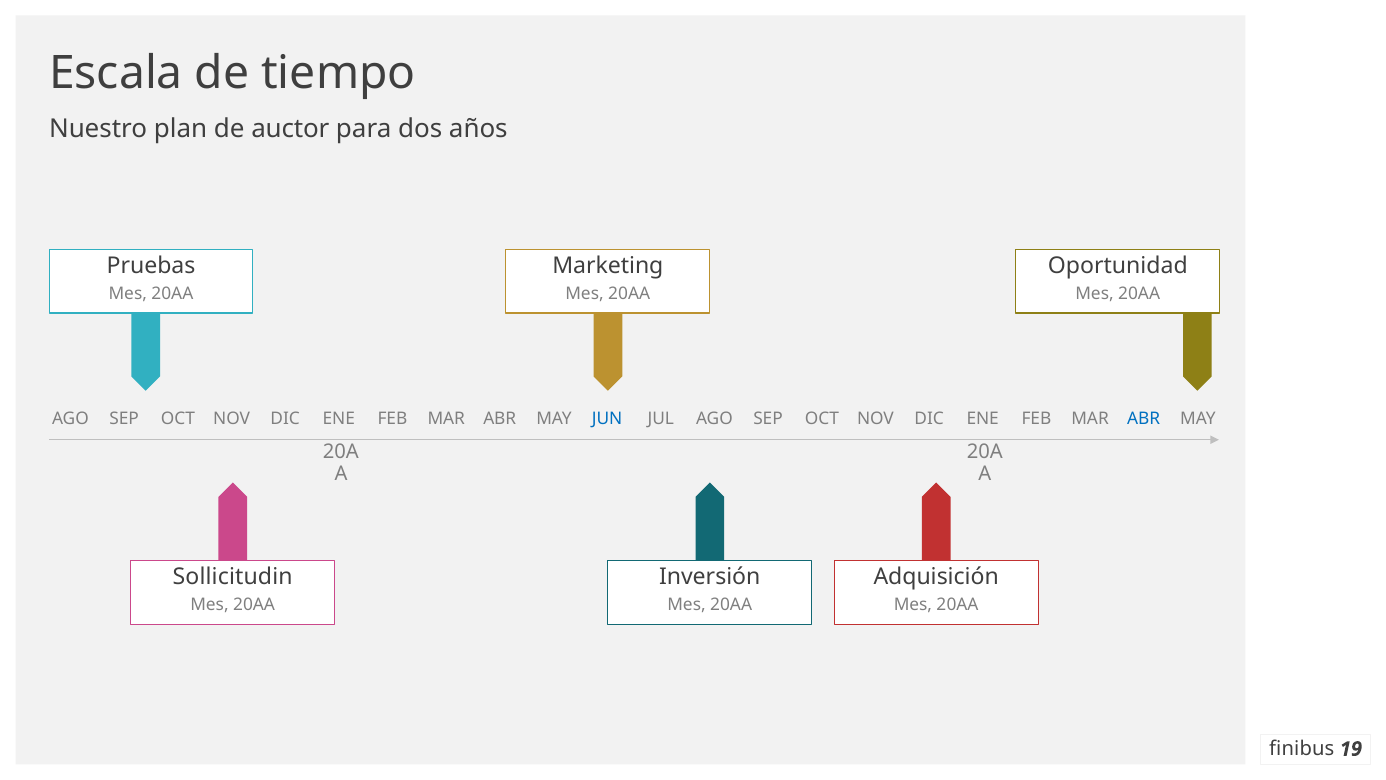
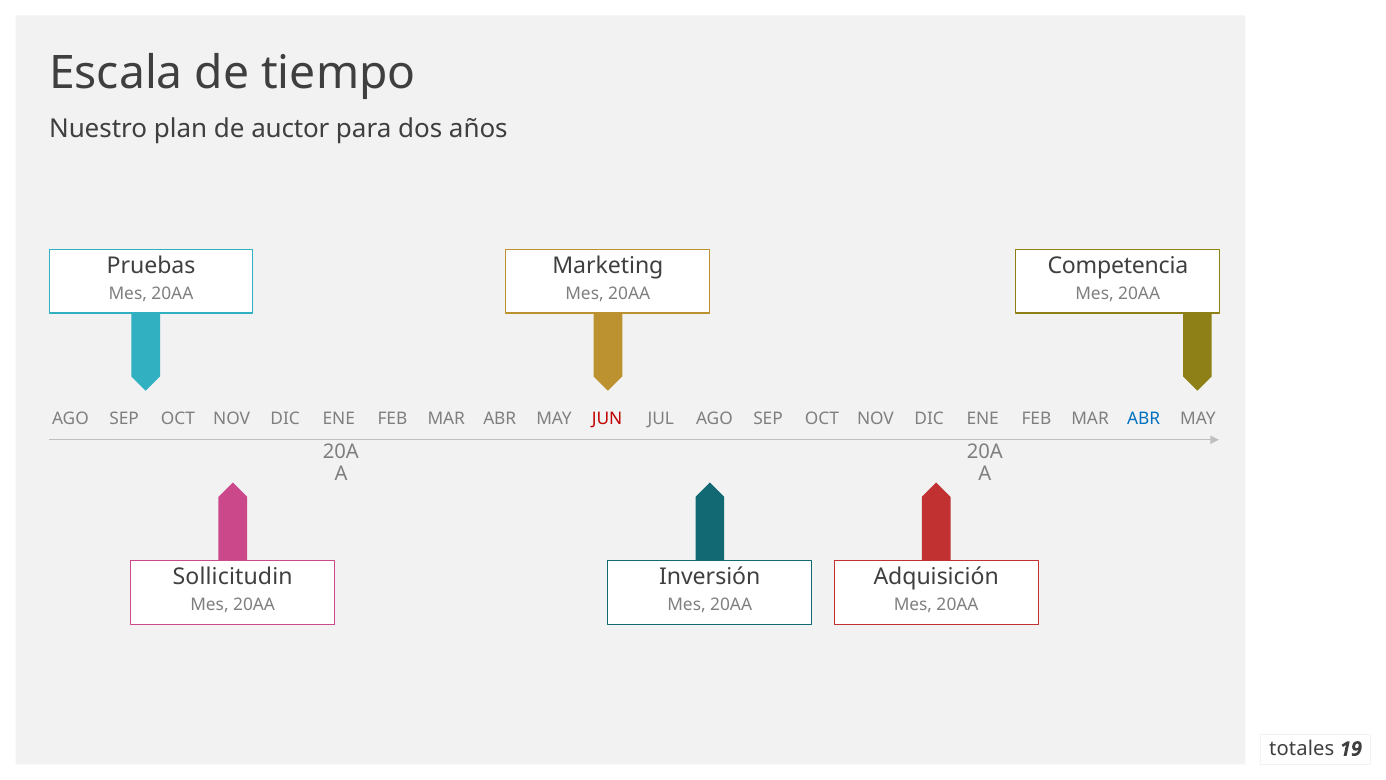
Oportunidad: Oportunidad -> Competencia
JUN colour: blue -> red
finibus: finibus -> totales
